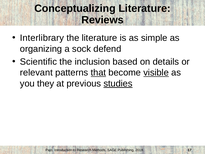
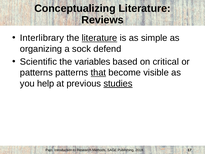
literature at (100, 38) underline: none -> present
inclusion: inclusion -> variables
details: details -> critical
relevant at (36, 73): relevant -> patterns
visible underline: present -> none
they: they -> help
